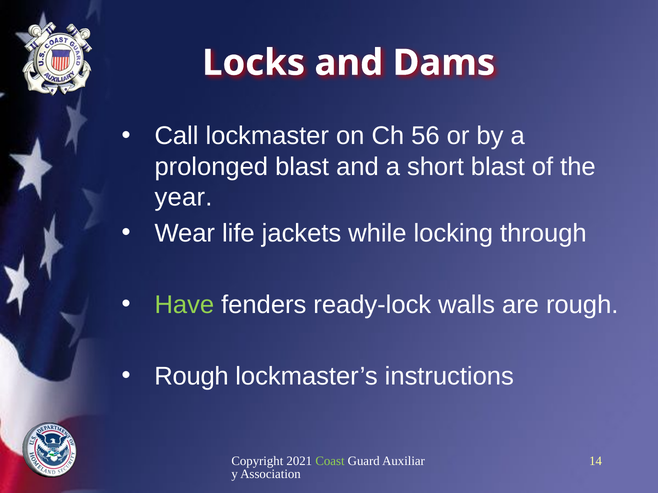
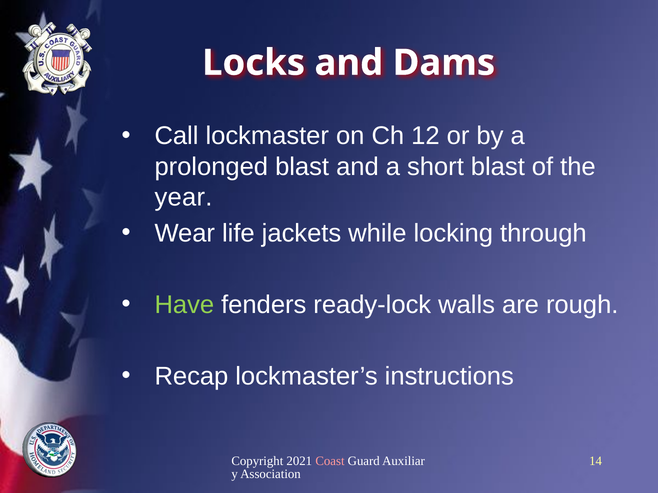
56: 56 -> 12
Rough at (192, 377): Rough -> Recap
Coast colour: light green -> pink
